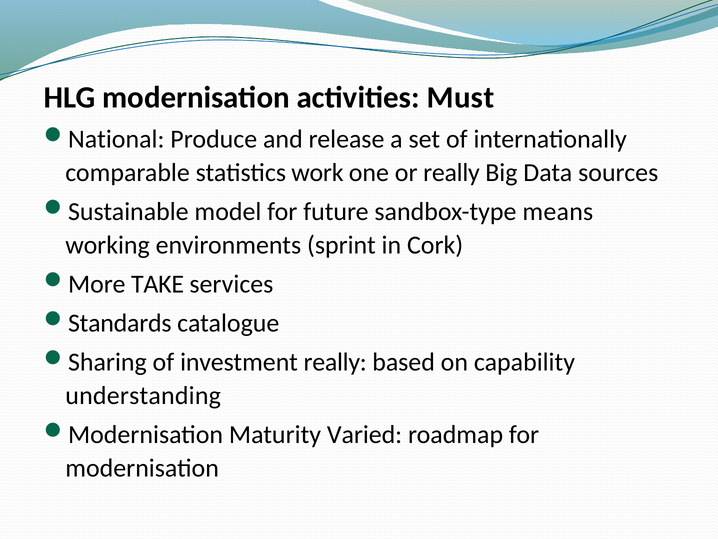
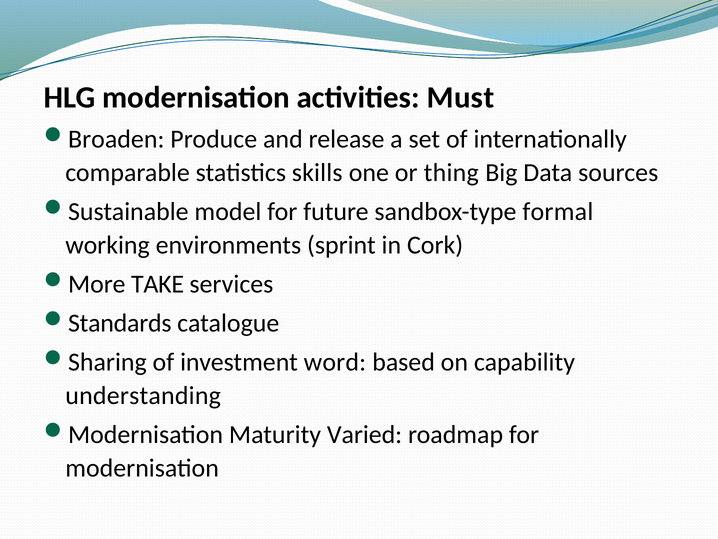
National: National -> Broaden
work: work -> skills
or really: really -> thing
means: means -> formal
investment really: really -> word
